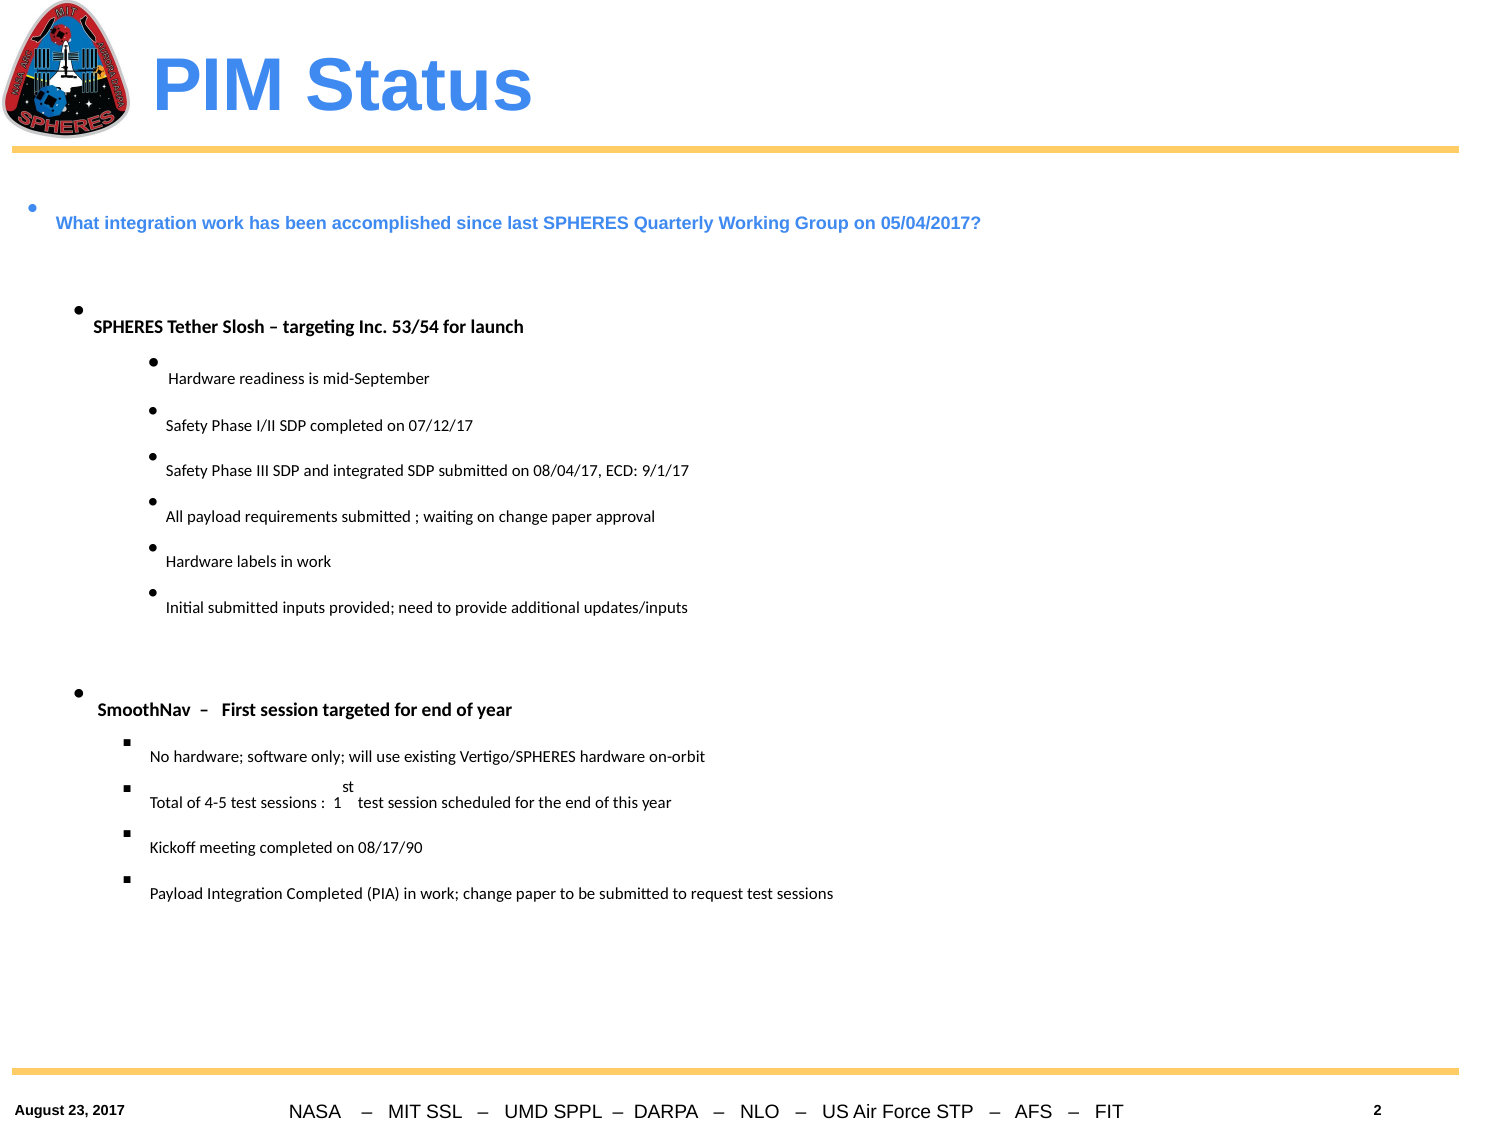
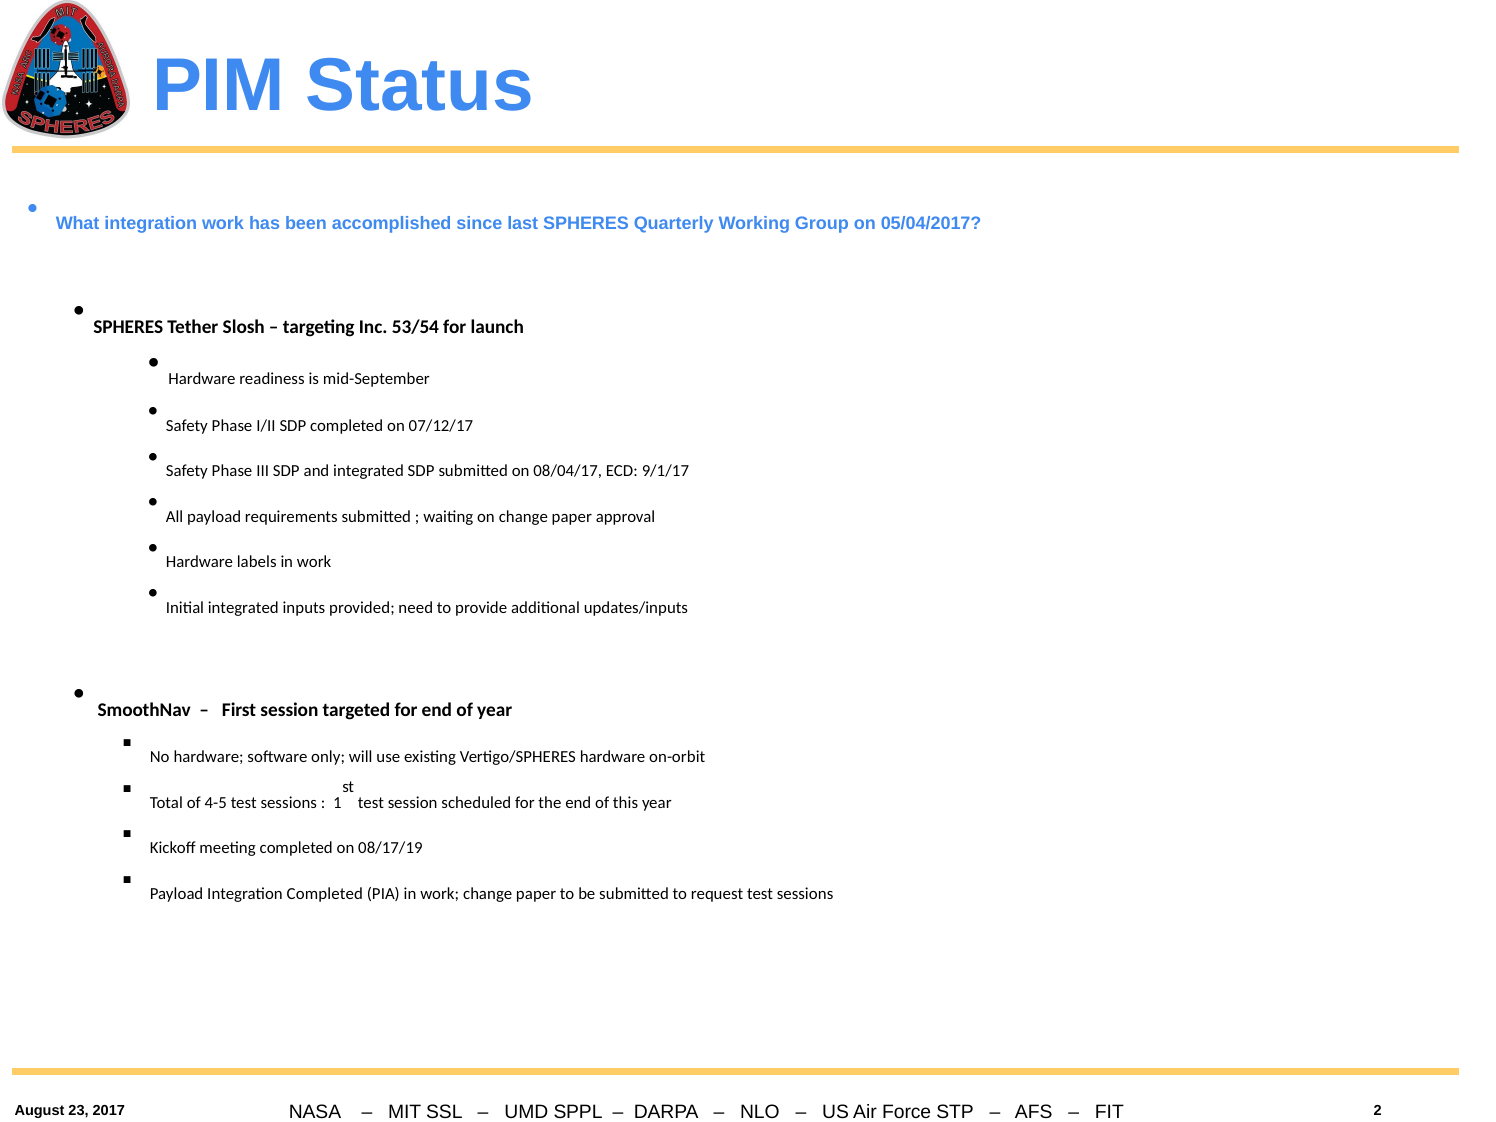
Initial submitted: submitted -> integrated
08/17/90: 08/17/90 -> 08/17/19
